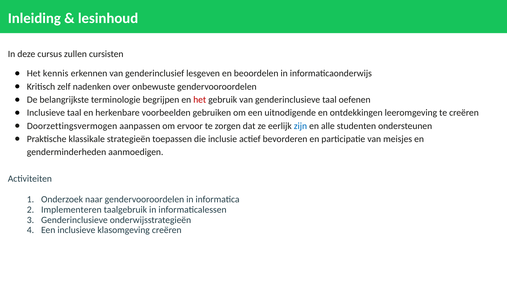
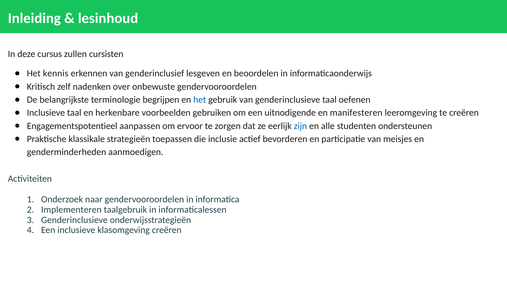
het at (200, 100) colour: red -> blue
ontdekkingen: ontdekkingen -> manifesteren
Doorzettingsvermogen: Doorzettingsvermogen -> Engagementspotentieel
